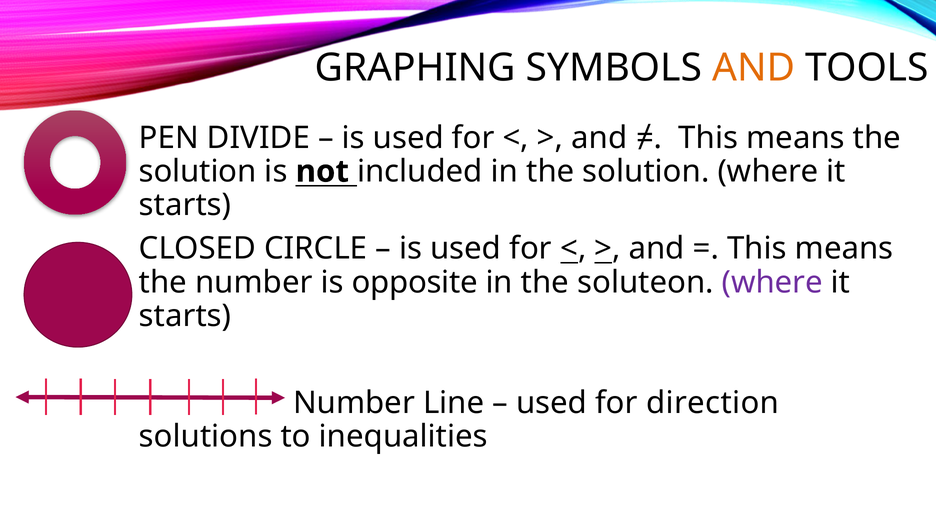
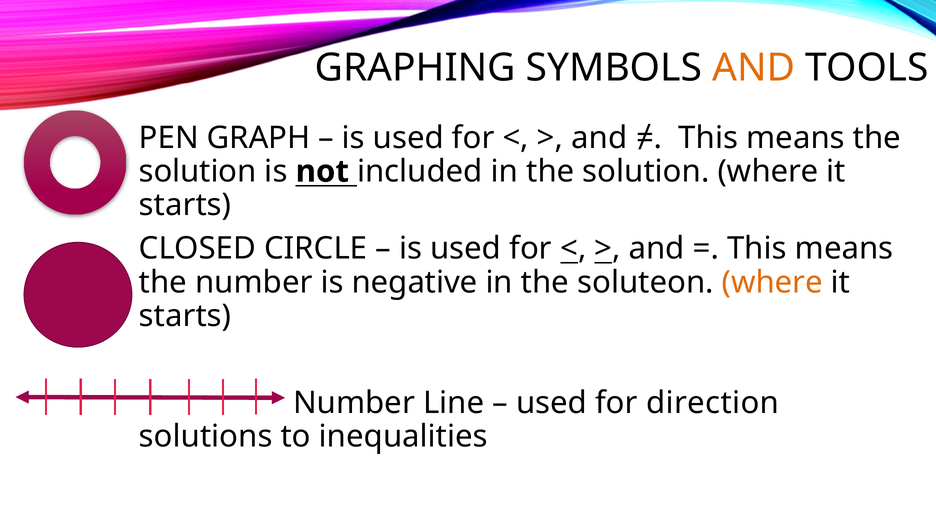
DIVIDE: DIVIDE -> GRAPH
opposite: opposite -> negative
where at (772, 283) colour: purple -> orange
